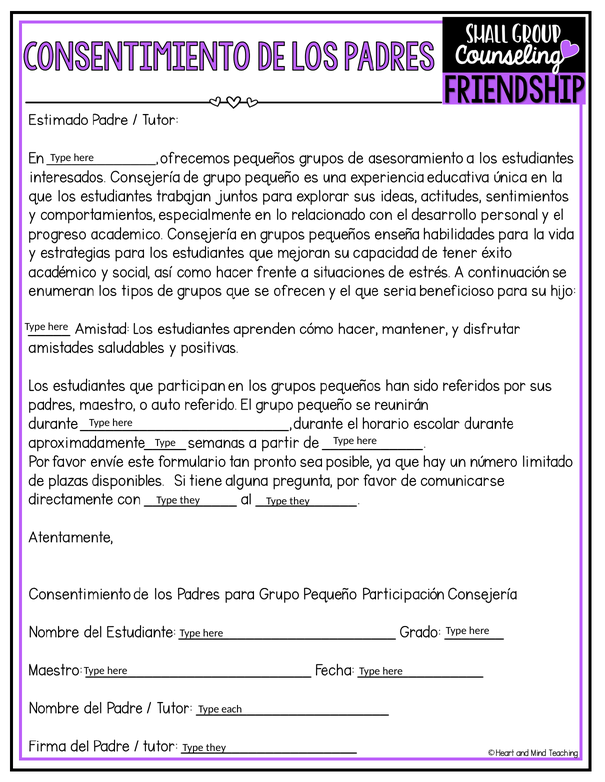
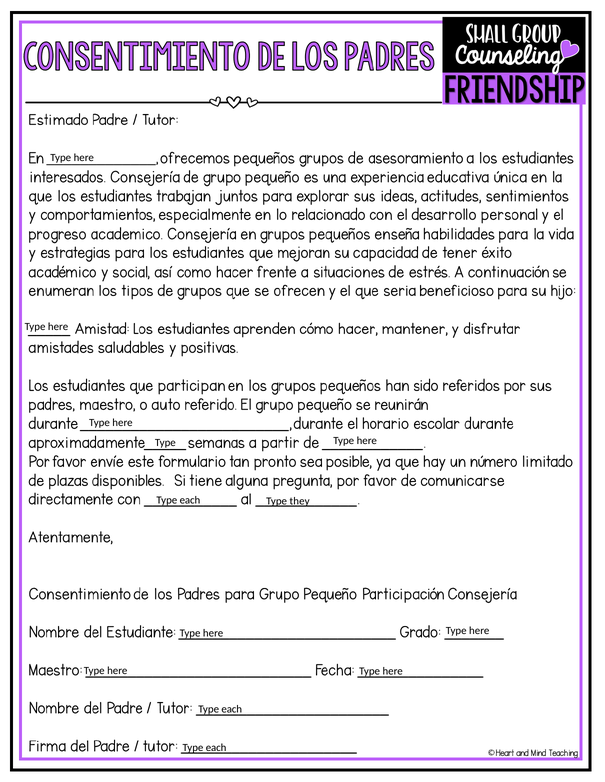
they at (190, 501): they -> each
they at (216, 748): they -> each
